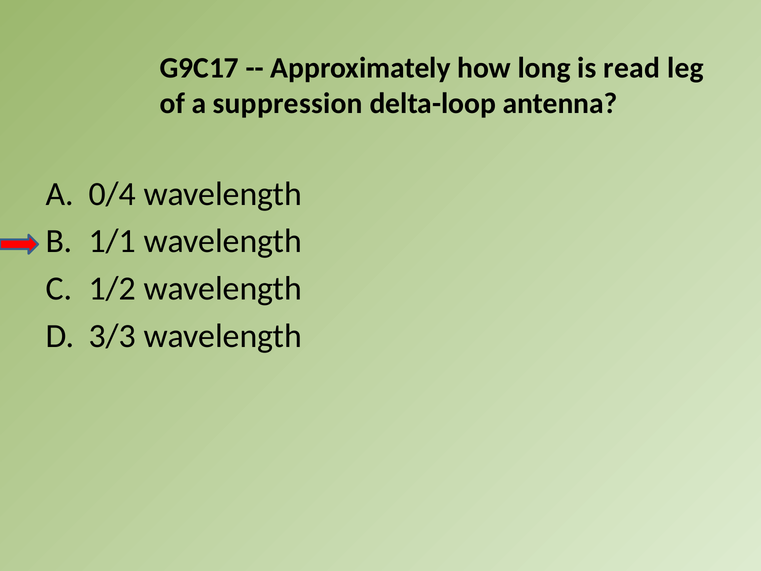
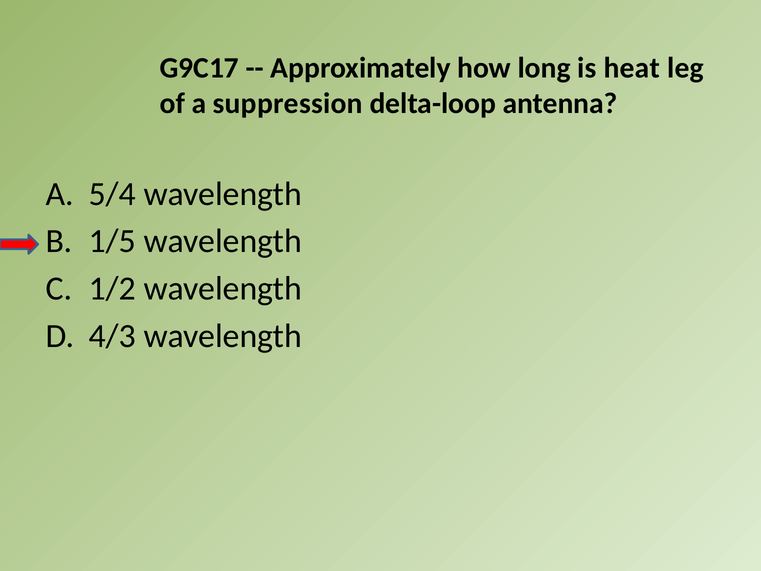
read: read -> heat
0/4: 0/4 -> 5/4
1/1: 1/1 -> 1/5
3/3: 3/3 -> 4/3
